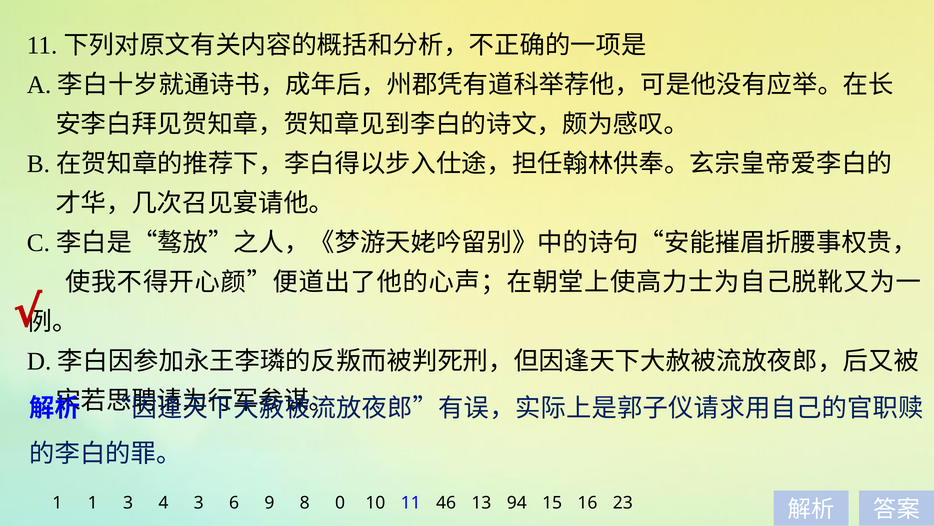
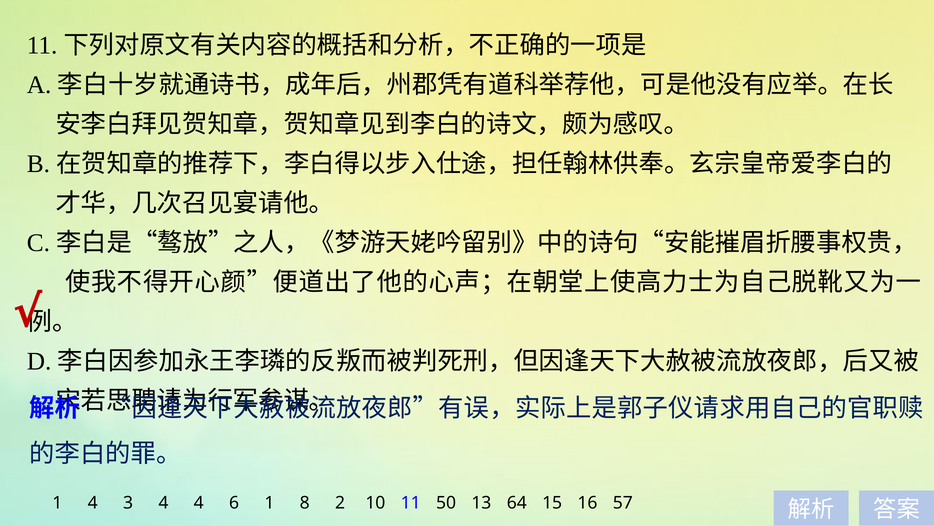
1 1: 1 -> 4
4 3: 3 -> 4
6 9: 9 -> 1
0: 0 -> 2
46: 46 -> 50
94: 94 -> 64
23: 23 -> 57
